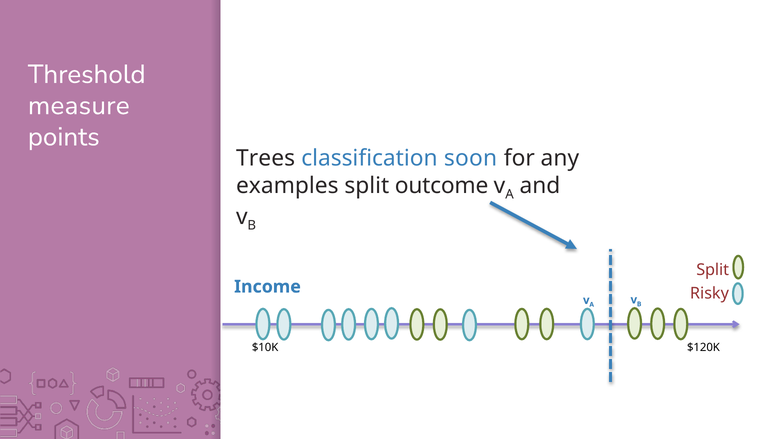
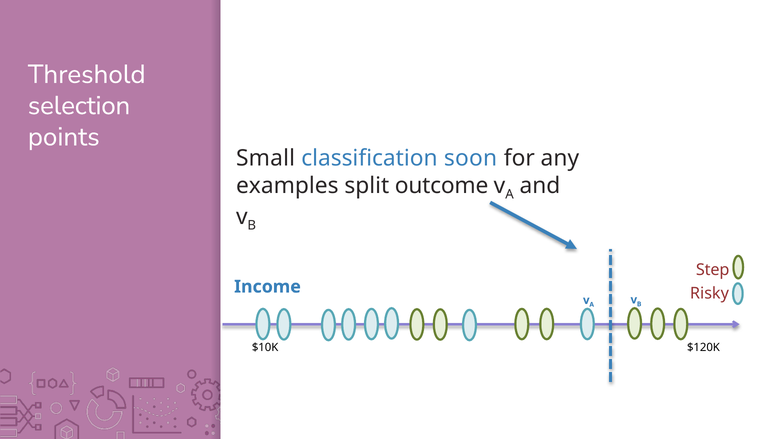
measure: measure -> selection
Trees: Trees -> Small
Split at (713, 270): Split -> Step
